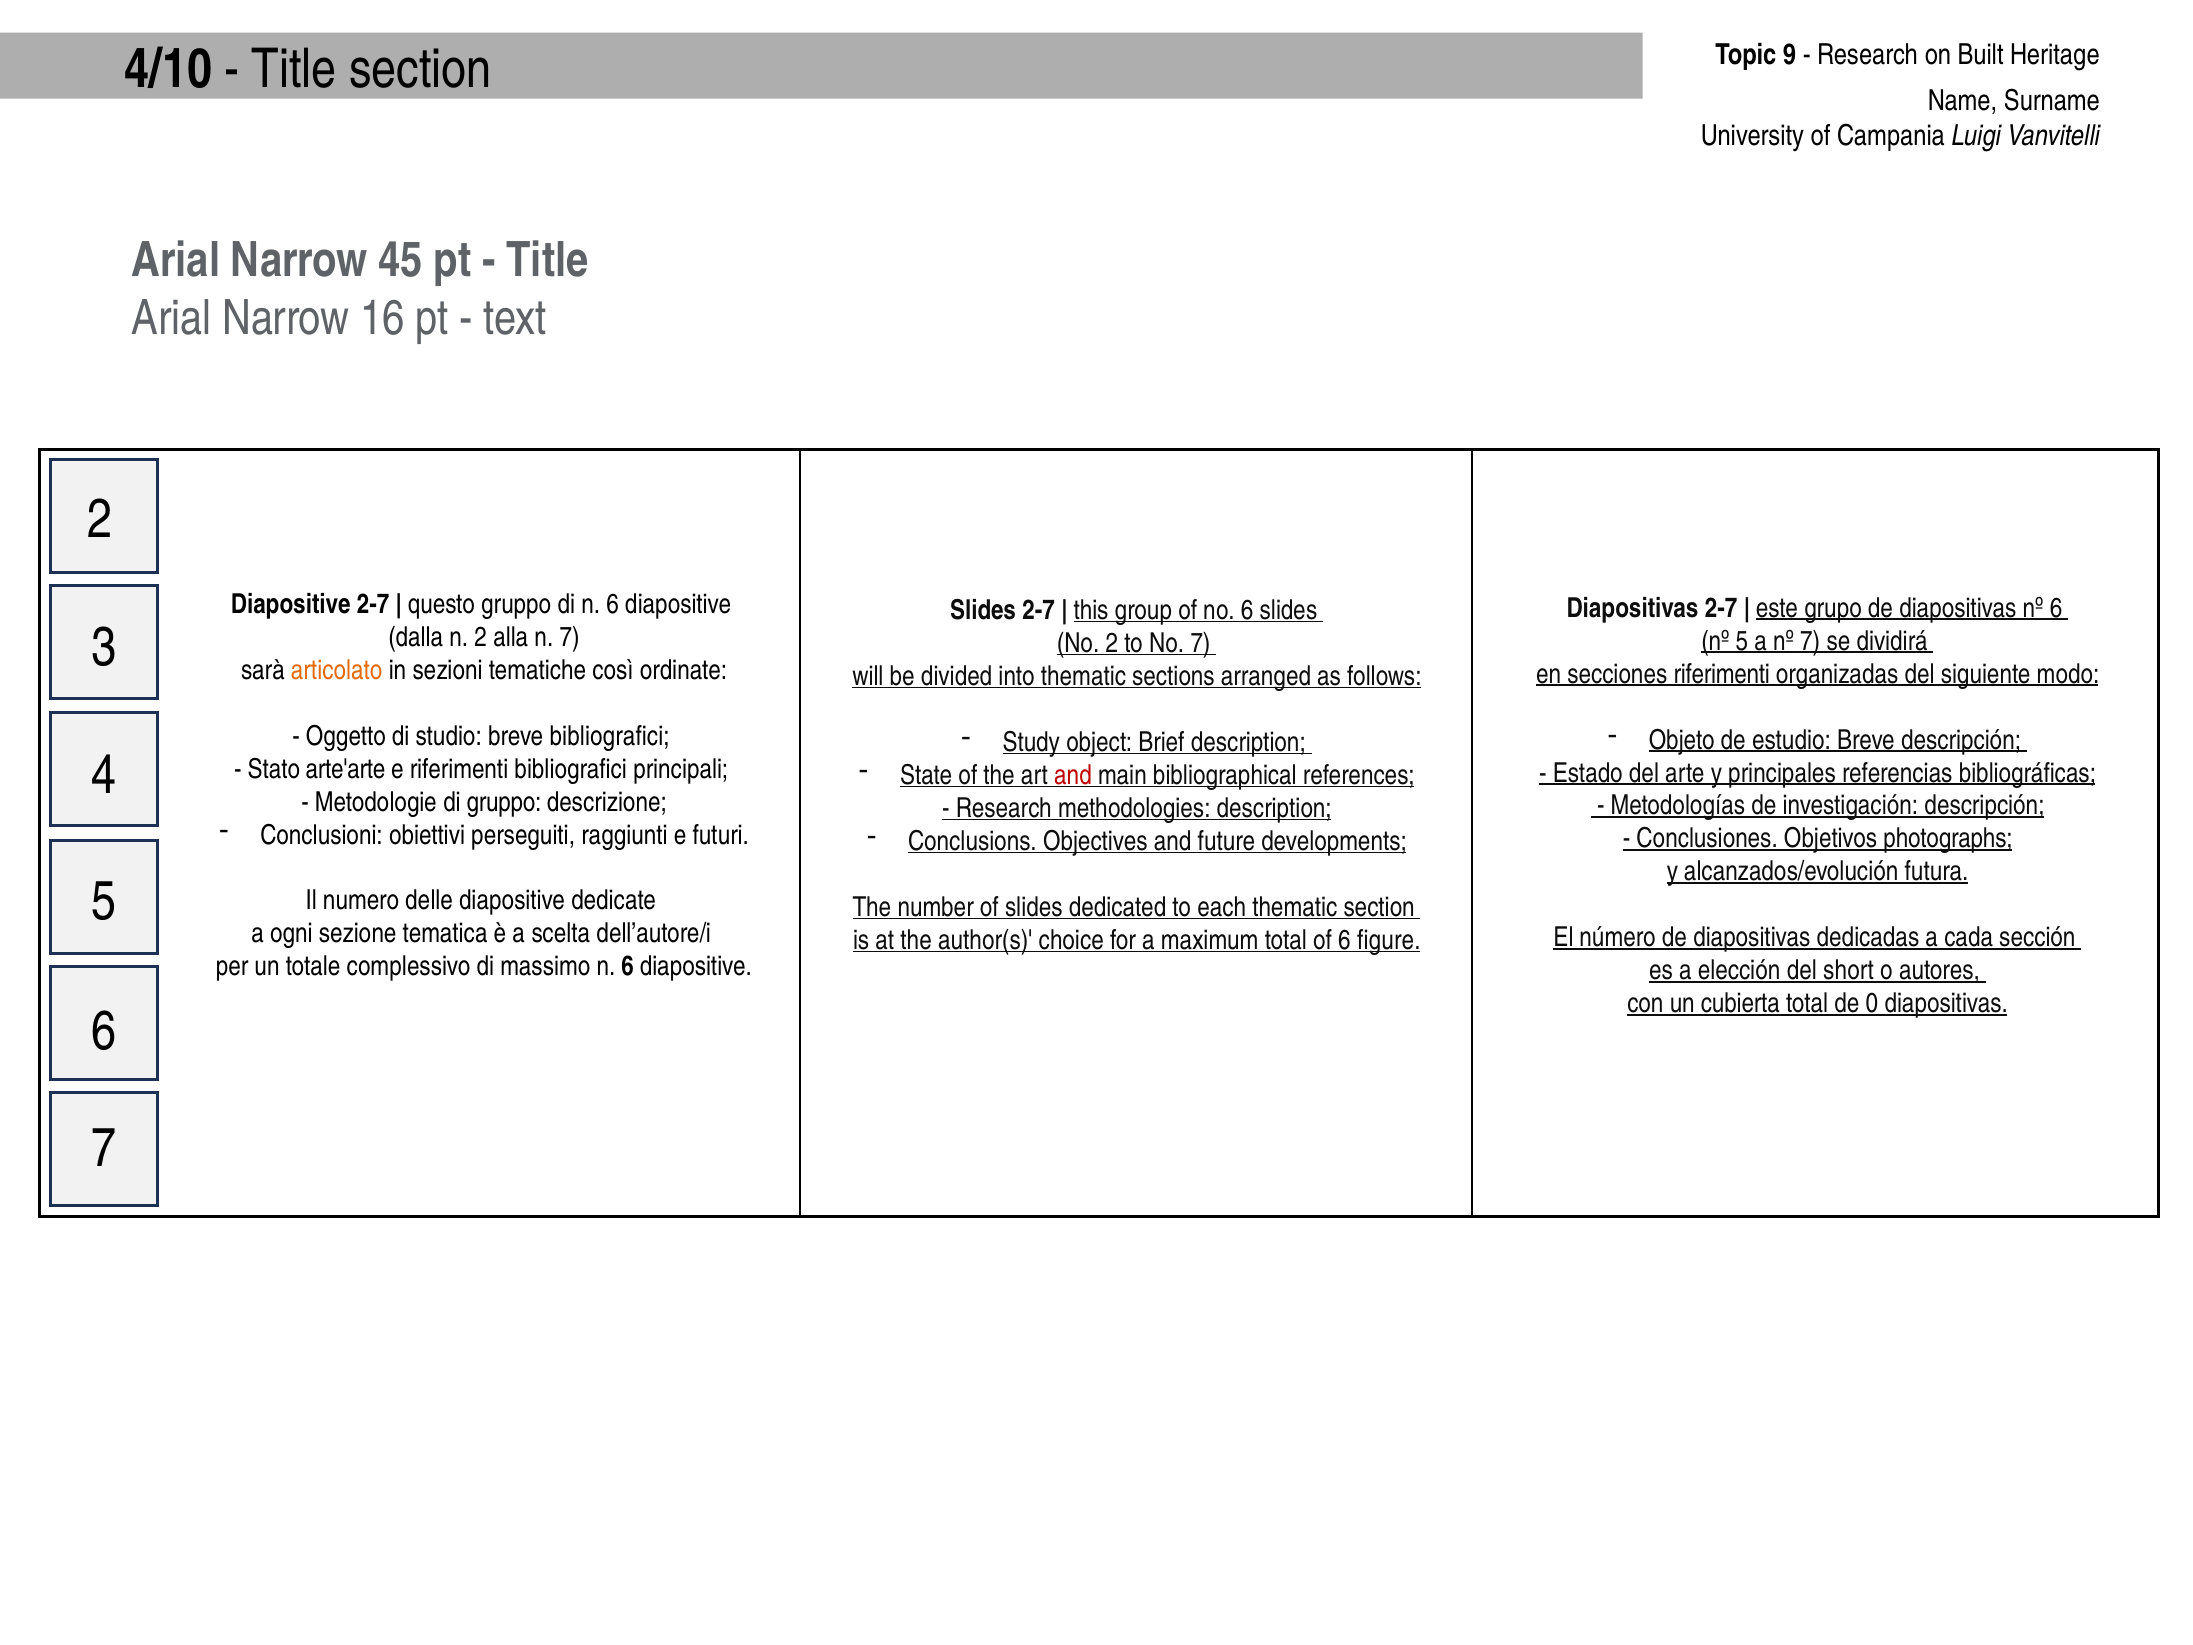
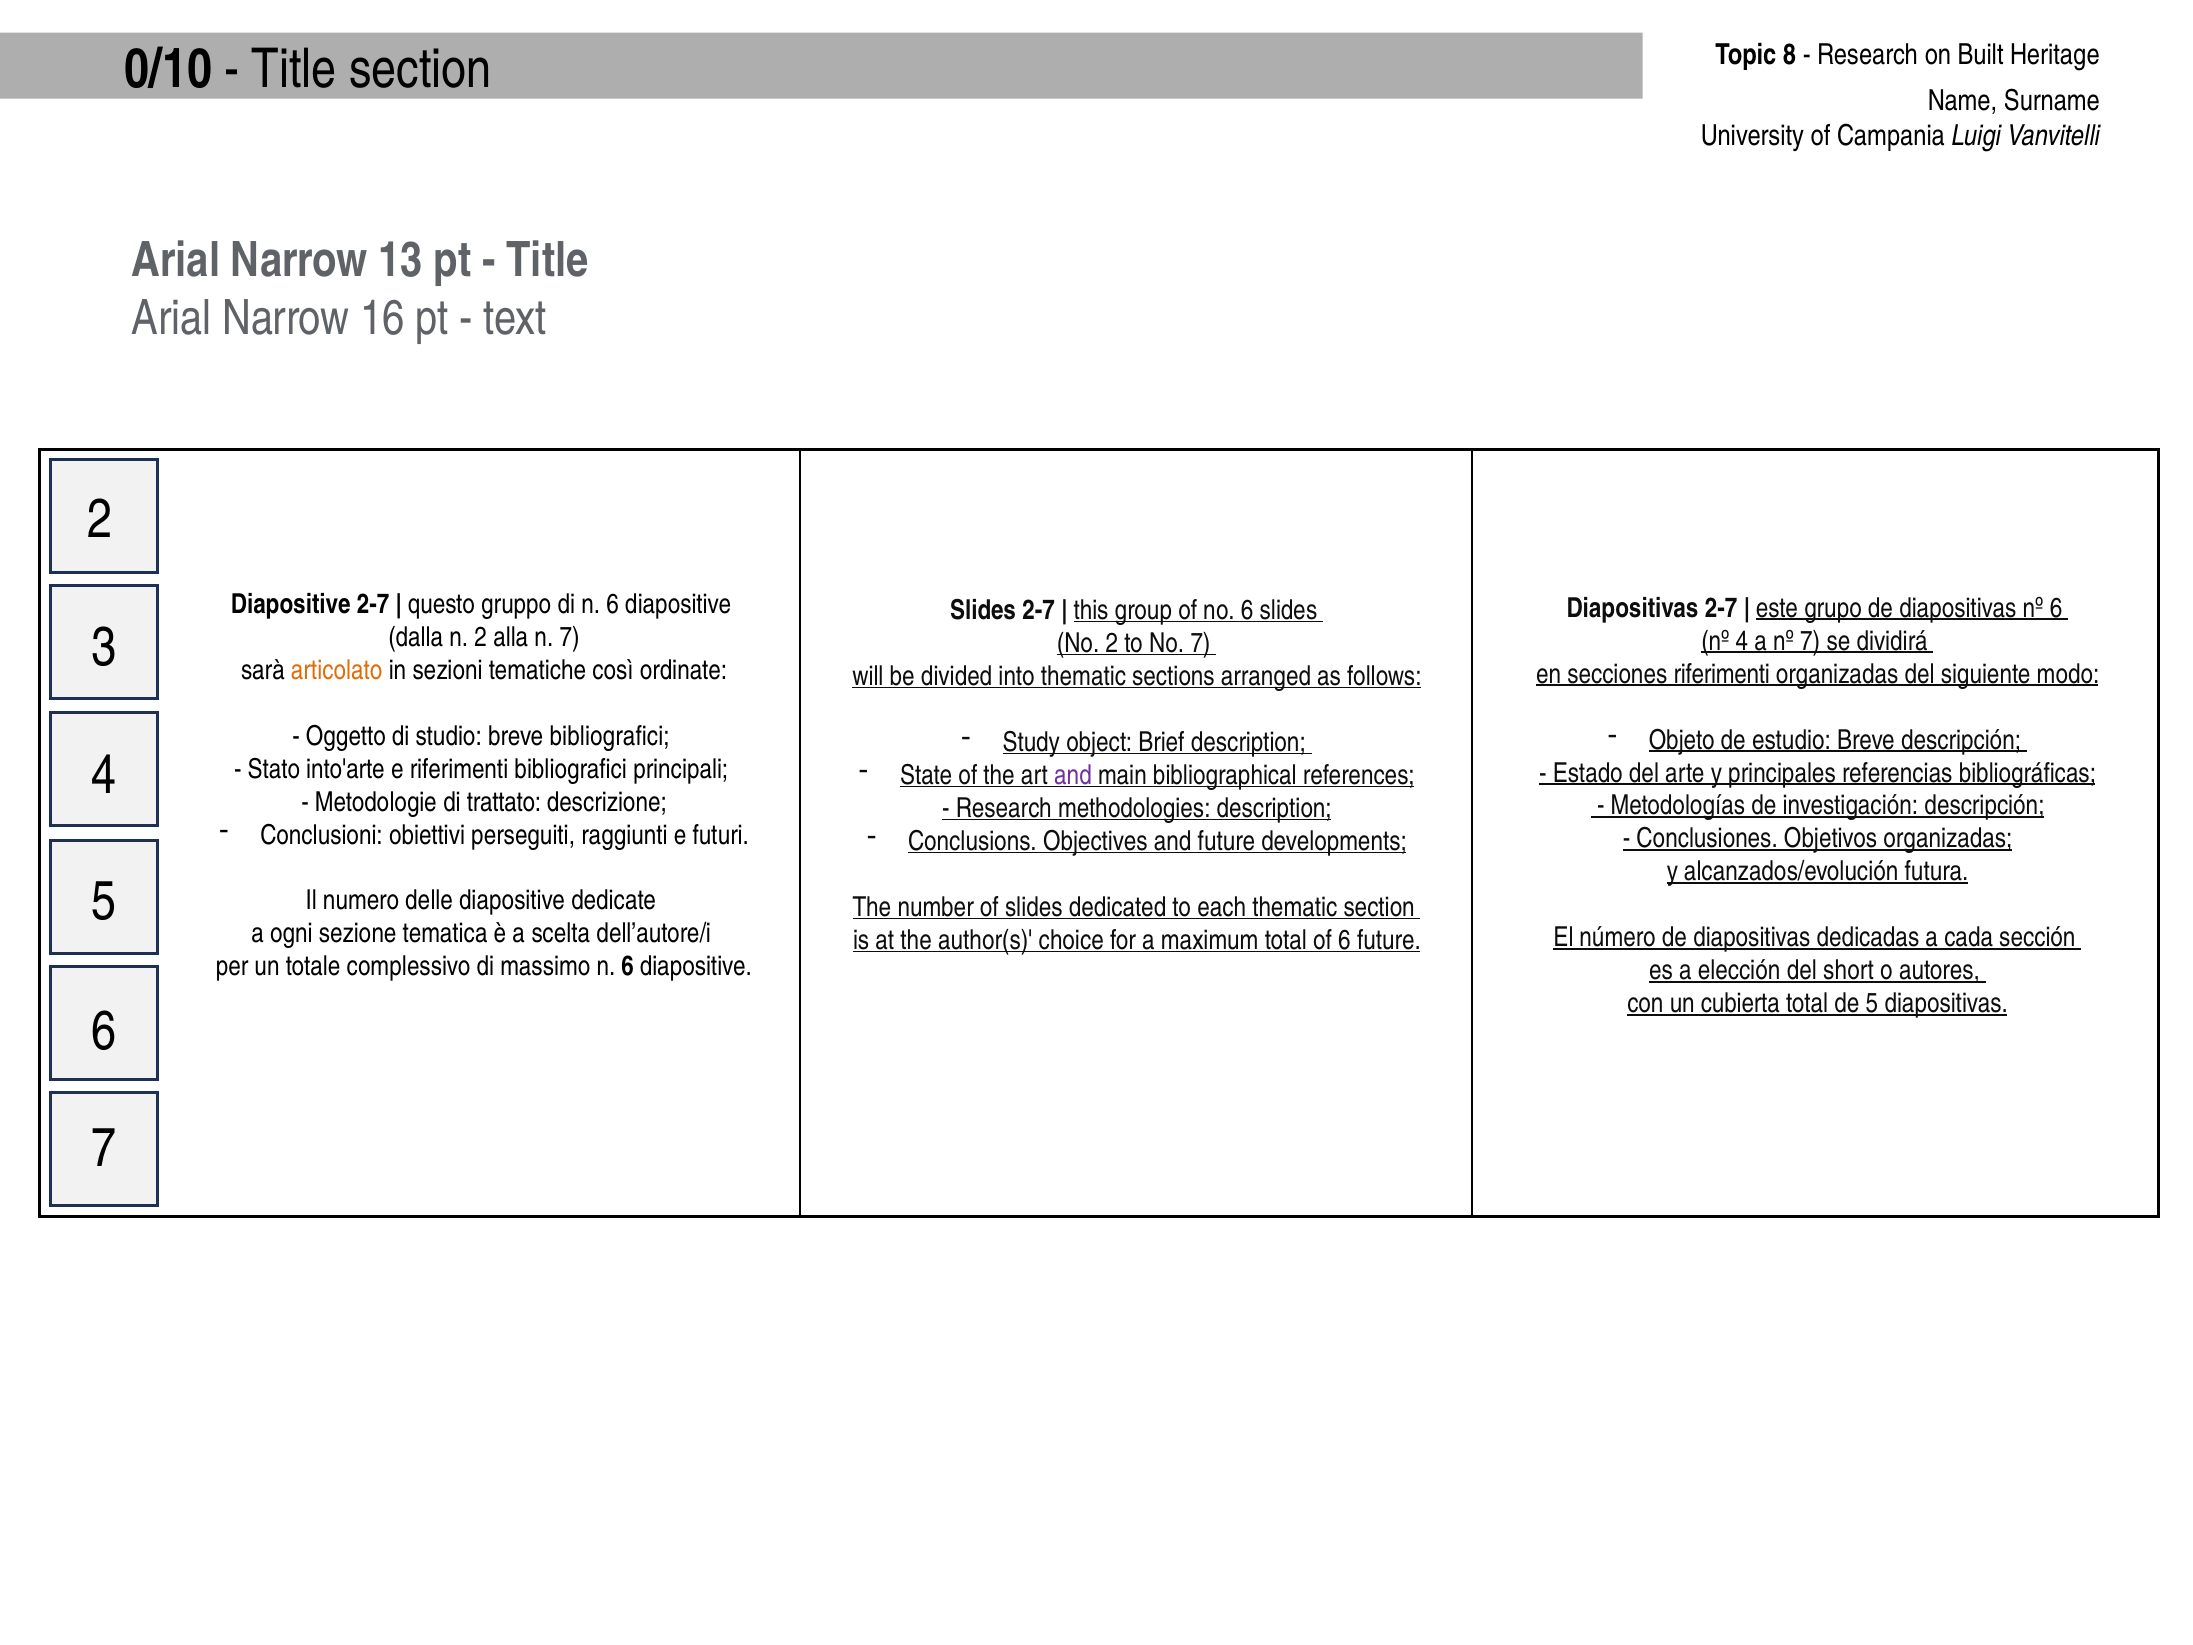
9: 9 -> 8
4/10: 4/10 -> 0/10
45: 45 -> 13
nº 5: 5 -> 4
arte'arte: arte'arte -> into'arte
and at (1073, 775) colour: red -> purple
di gruppo: gruppo -> trattato
Objetivos photographs: photographs -> organizadas
6 figure: figure -> future
de 0: 0 -> 5
